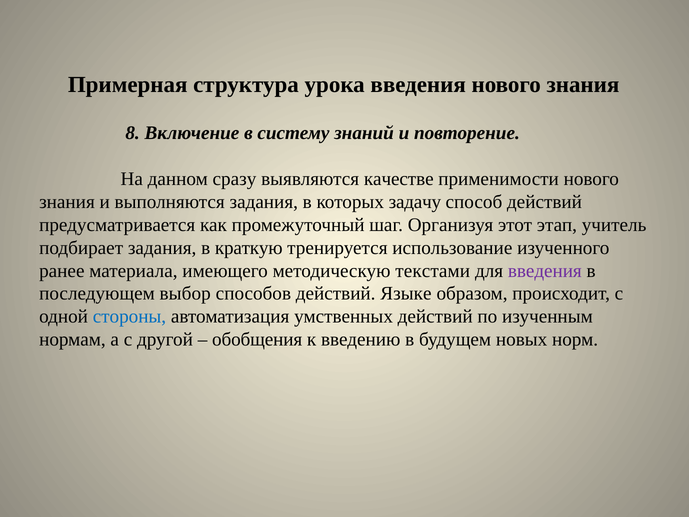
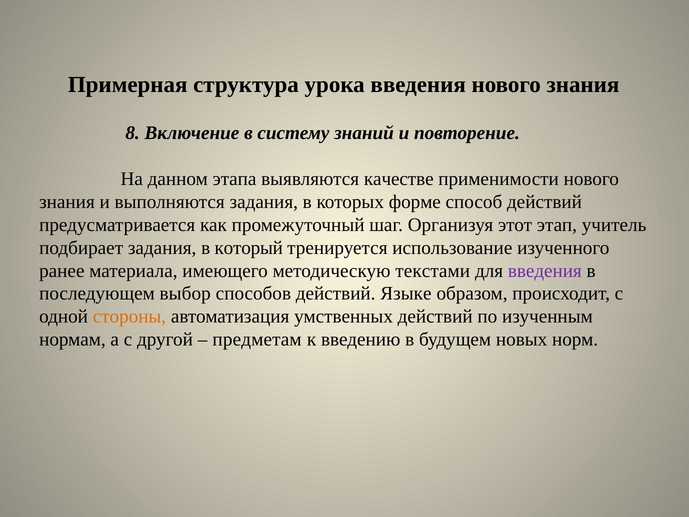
сразу: сразу -> этапа
задачу: задачу -> форме
краткую: краткую -> который
стороны colour: blue -> orange
обобщения: обобщения -> предметам
